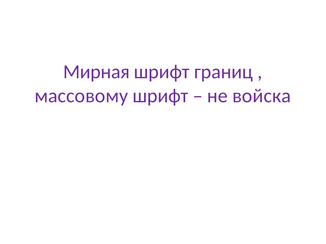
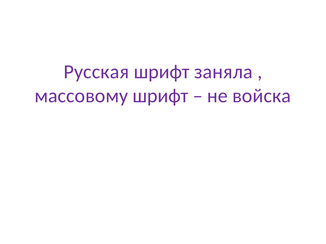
Мирная: Мирная -> Русская
границ: границ -> заняла
